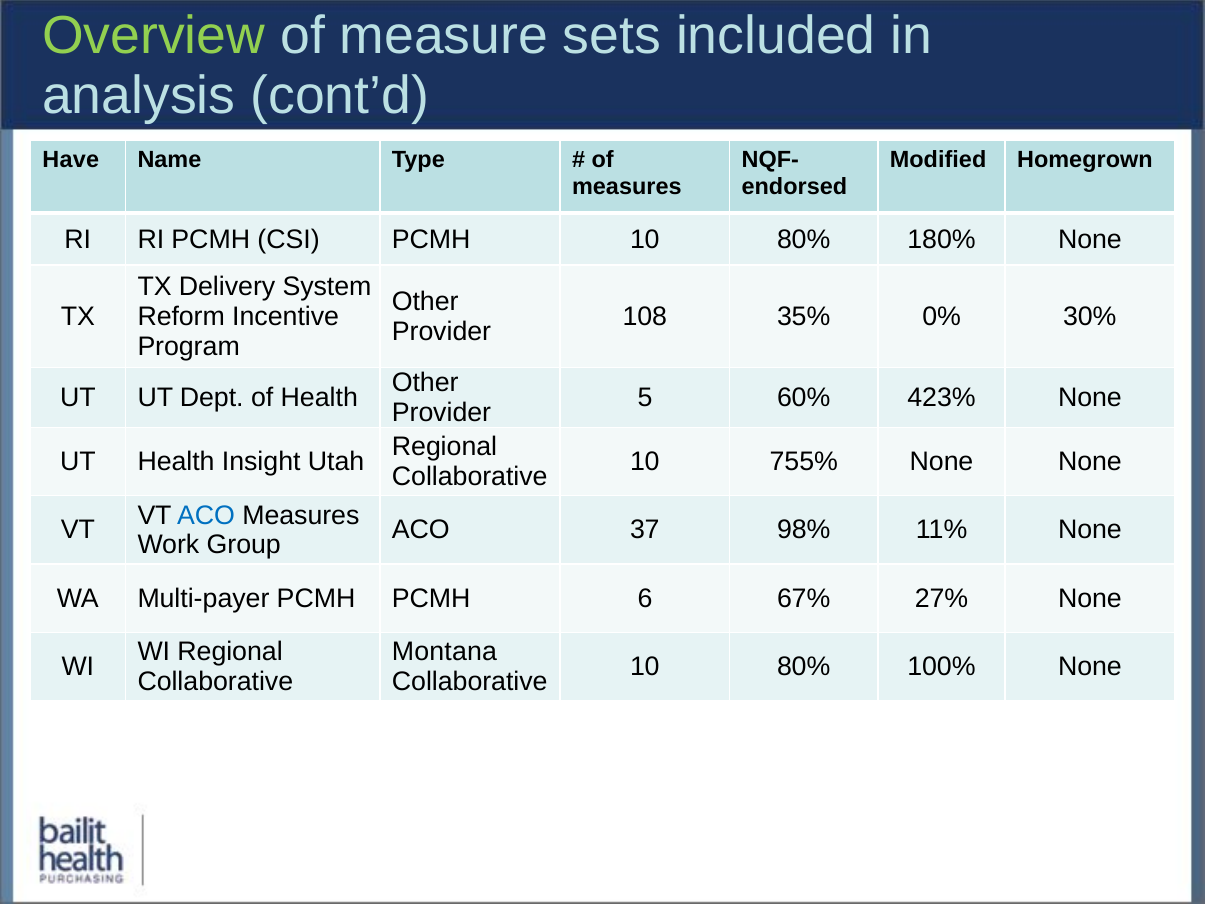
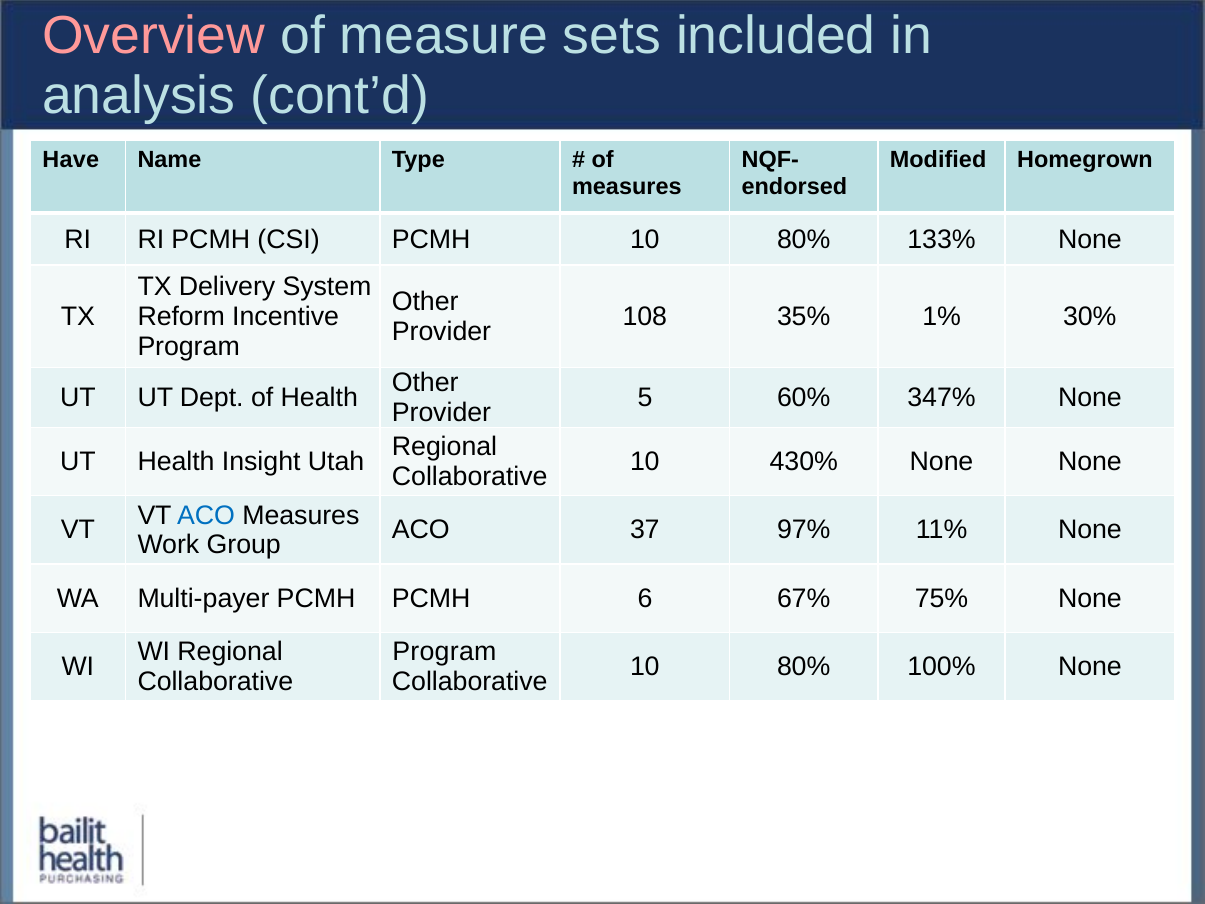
Overview colour: light green -> pink
180%: 180% -> 133%
0%: 0% -> 1%
423%: 423% -> 347%
755%: 755% -> 430%
98%: 98% -> 97%
27%: 27% -> 75%
Montana at (444, 652): Montana -> Program
